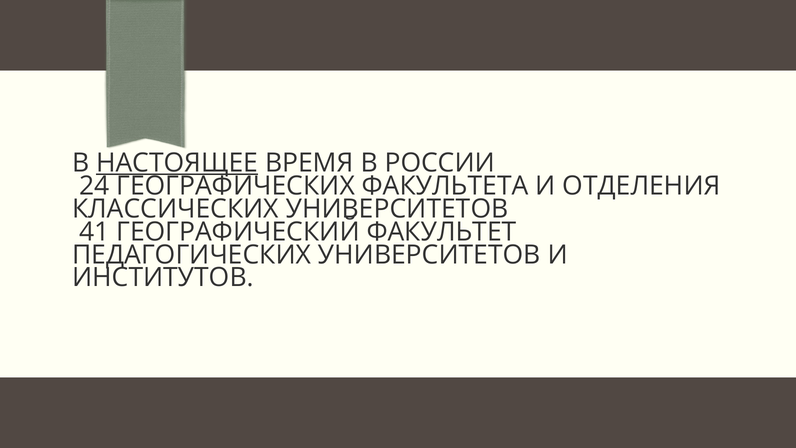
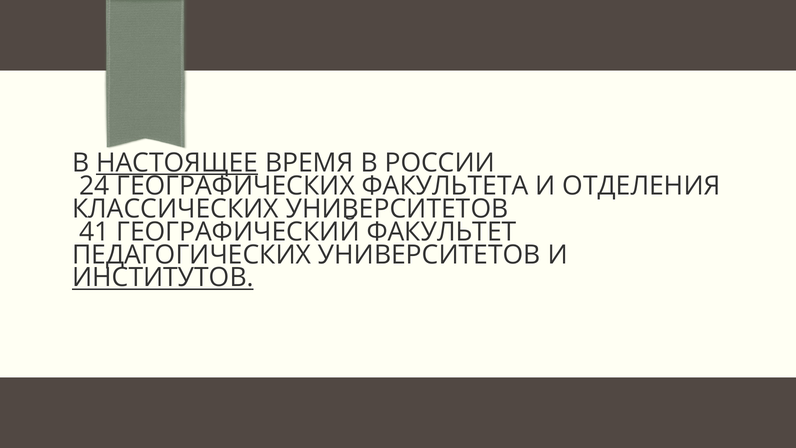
ИНСТИТУТОВ underline: none -> present
